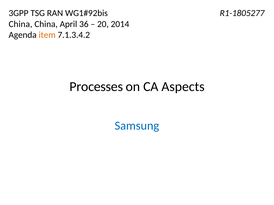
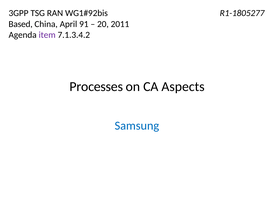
China at (20, 24): China -> Based
36: 36 -> 91
2014: 2014 -> 2011
item colour: orange -> purple
